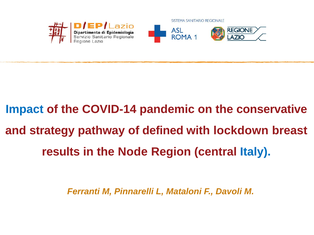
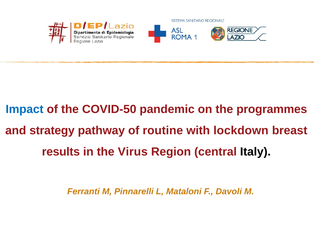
COVID-14: COVID-14 -> COVID-50
conservative: conservative -> programmes
defined: defined -> routine
Node: Node -> Virus
Italy colour: blue -> black
